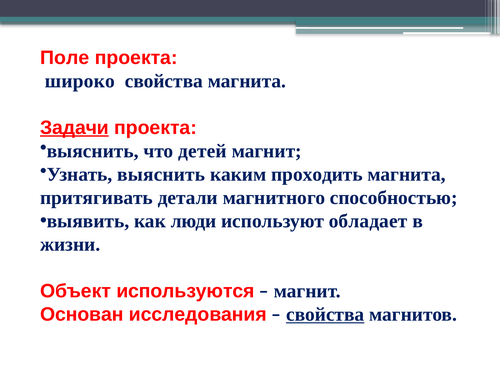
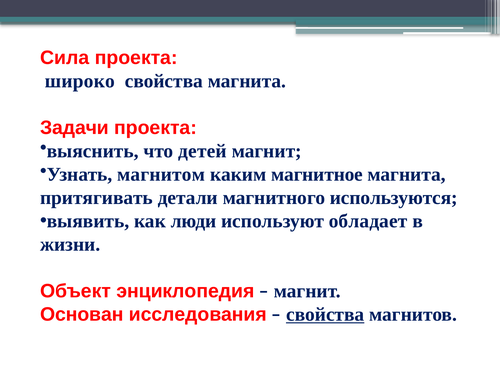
Поле: Поле -> Сила
Задачи underline: present -> none
Узнать выяснить: выяснить -> магнитом
проходить: проходить -> магнитное
способностью: способностью -> используются
используются: используются -> энциклопедия
